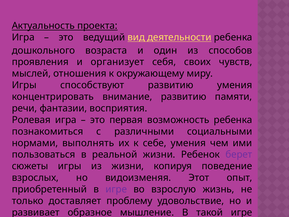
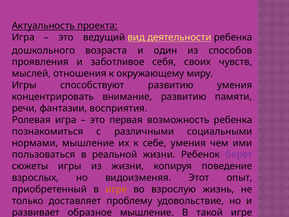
организует: организует -> заботливое
нормами выполнять: выполнять -> мышление
игре at (116, 189) colour: purple -> orange
